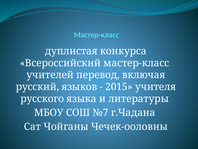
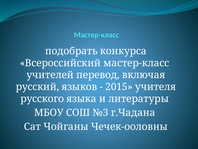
дуплистая: дуплистая -> подобрать
№7: №7 -> №3
